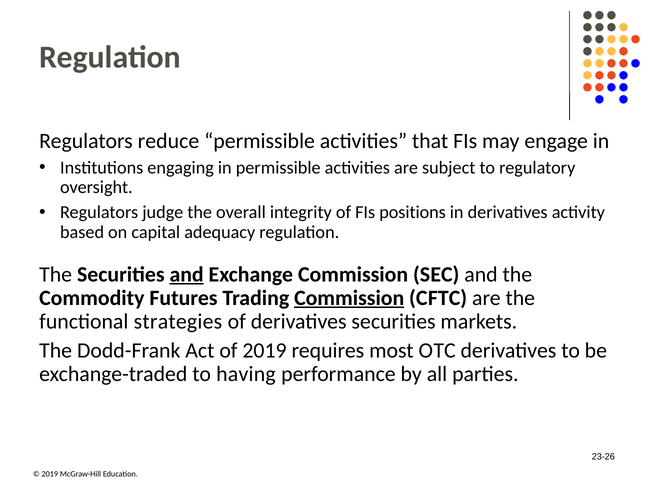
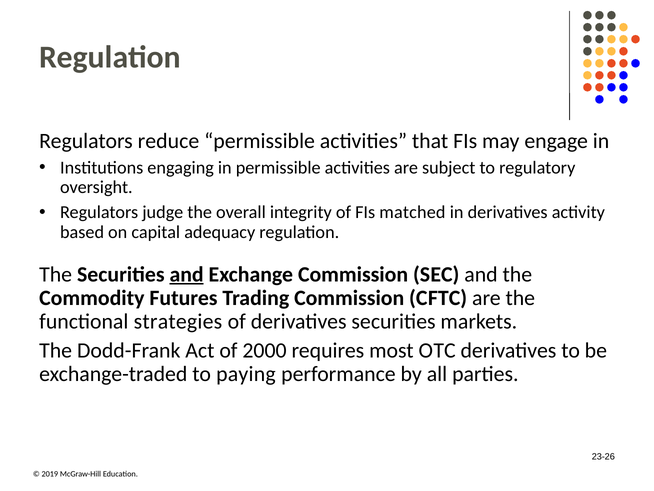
positions: positions -> matched
Commission at (349, 298) underline: present -> none
of 2019: 2019 -> 2000
having: having -> paying
